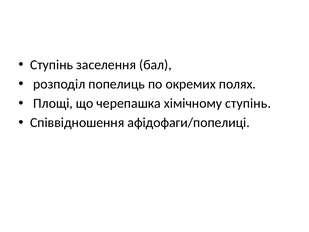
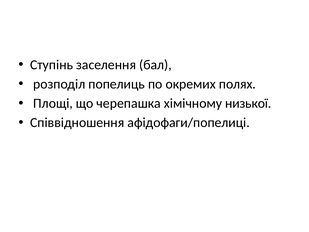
хімічному ступінь: ступінь -> низької
